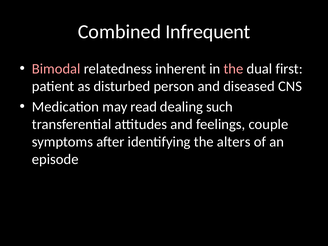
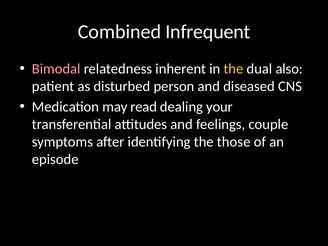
the at (233, 69) colour: pink -> yellow
first: first -> also
such: such -> your
alters: alters -> those
